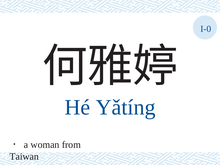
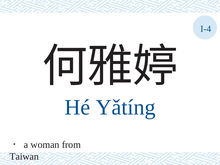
I-0: I-0 -> I-4
